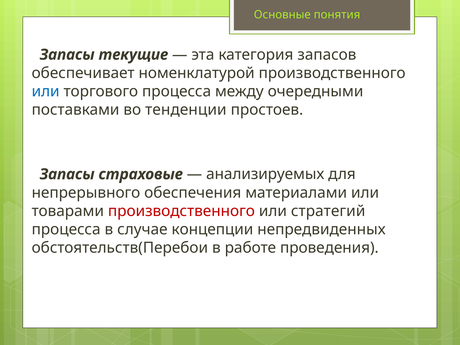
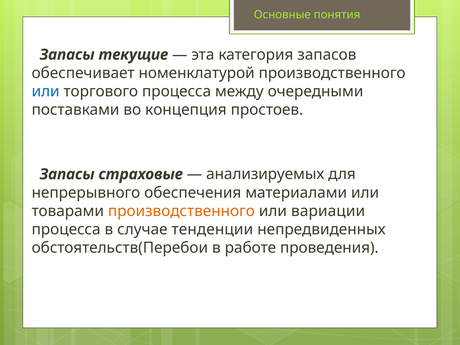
тенденции: тенденции -> концепция
производственного at (181, 211) colour: red -> orange
стратегий: стратегий -> вариации
концепции: концепции -> тенденции
